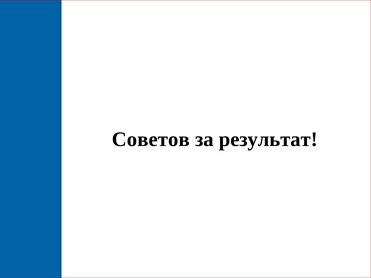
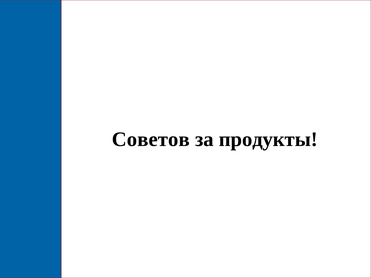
результат: результат -> продукты
